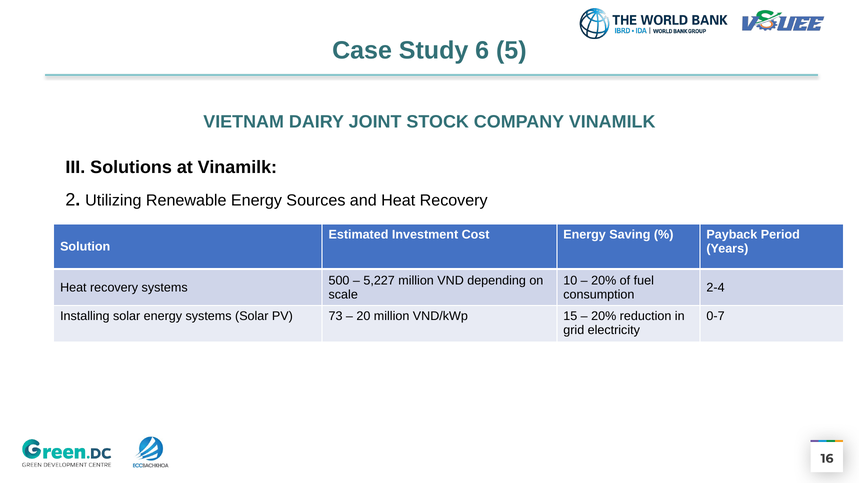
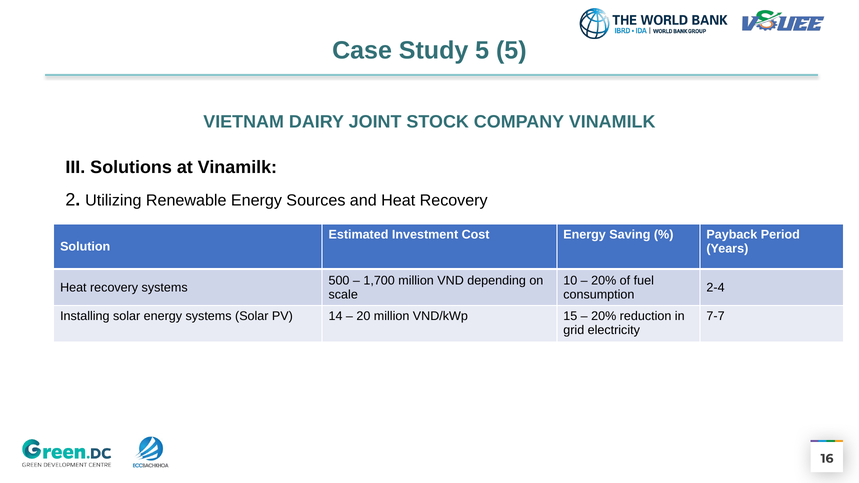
Study 6: 6 -> 5
5,227: 5,227 -> 1,700
73: 73 -> 14
0-7: 0-7 -> 7-7
